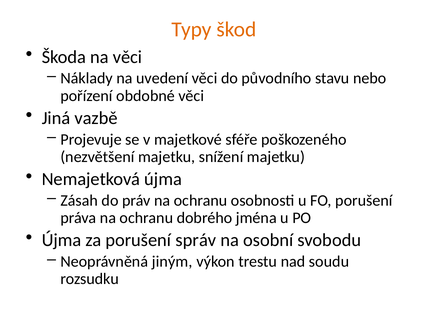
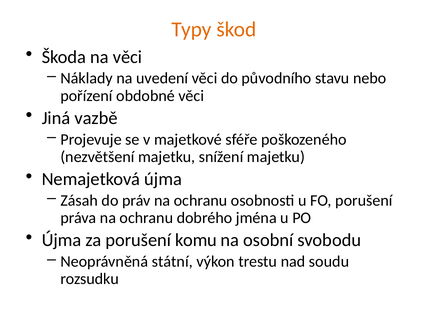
správ: správ -> komu
jiným: jiným -> státní
